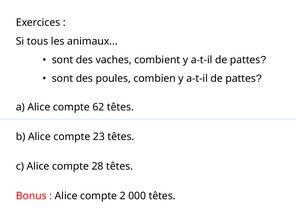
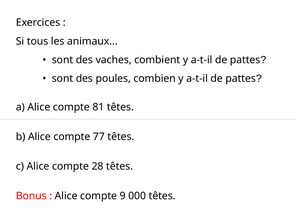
62: 62 -> 81
23: 23 -> 77
2: 2 -> 9
